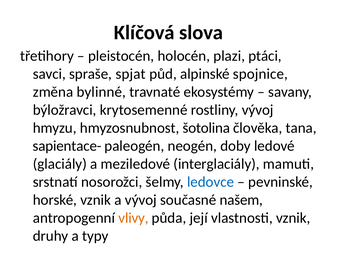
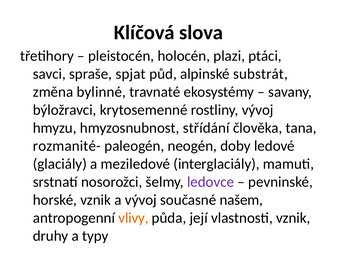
spojnice: spojnice -> substrát
šotolina: šotolina -> střídání
sapientace-: sapientace- -> rozmanité-
ledovce colour: blue -> purple
